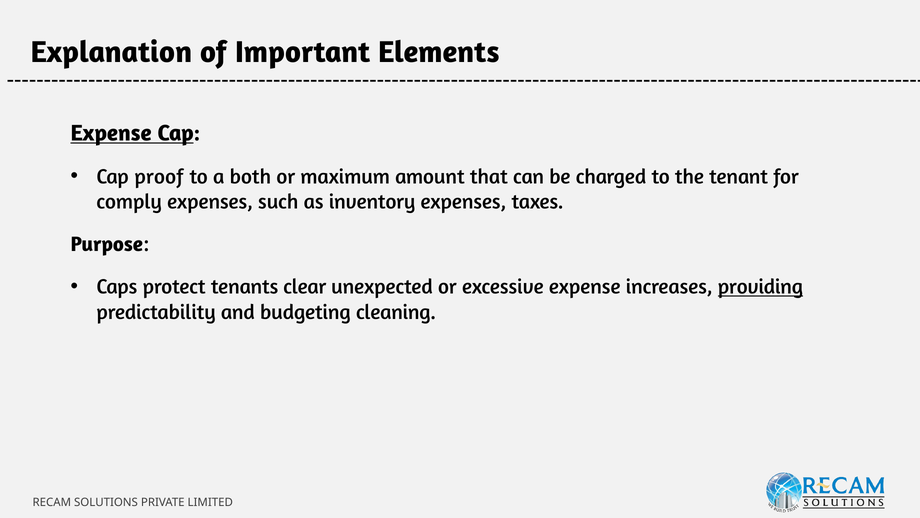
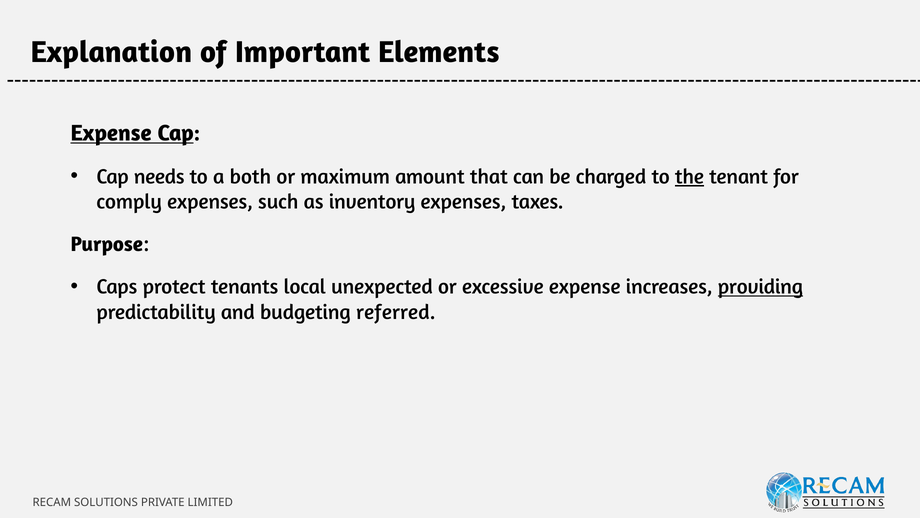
proof: proof -> needs
the underline: none -> present
clear: clear -> local
cleaning: cleaning -> referred
